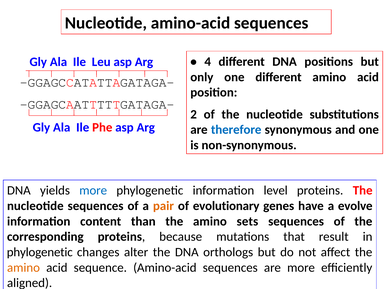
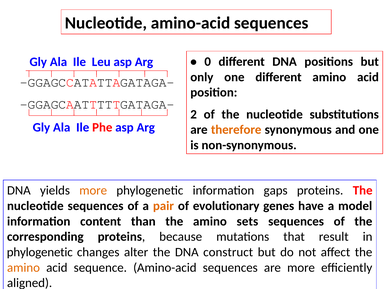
4: 4 -> 0
therefore colour: blue -> orange
more at (93, 191) colour: blue -> orange
level: level -> gaps
evolve: evolve -> model
orthologs: orthologs -> construct
